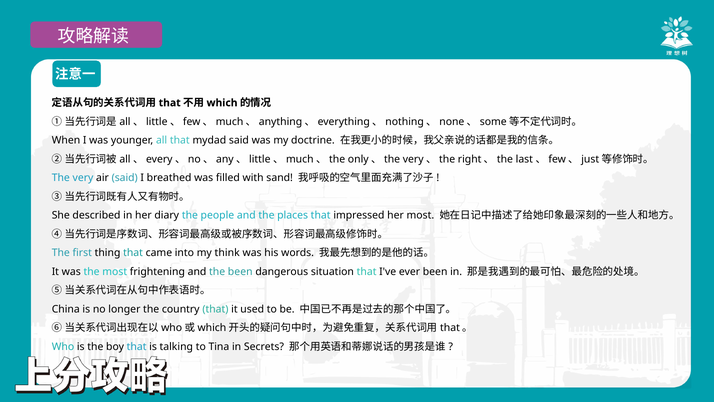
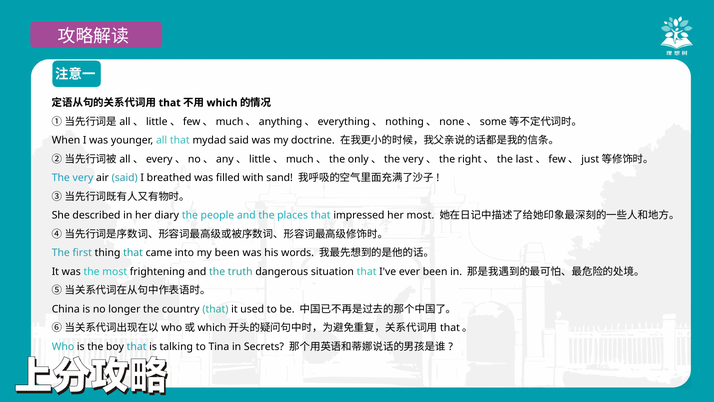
my think: think -> been
the been: been -> truth
